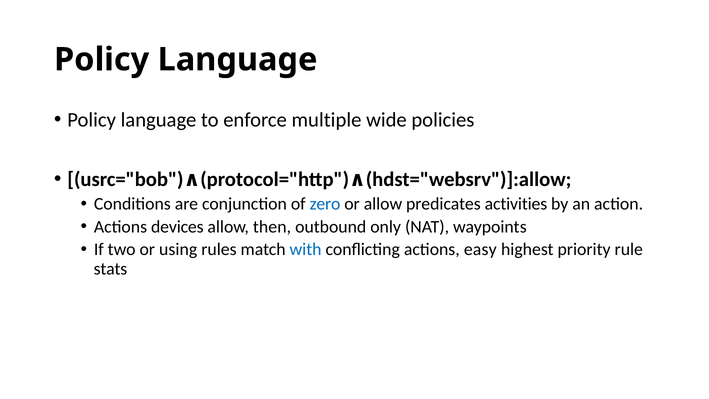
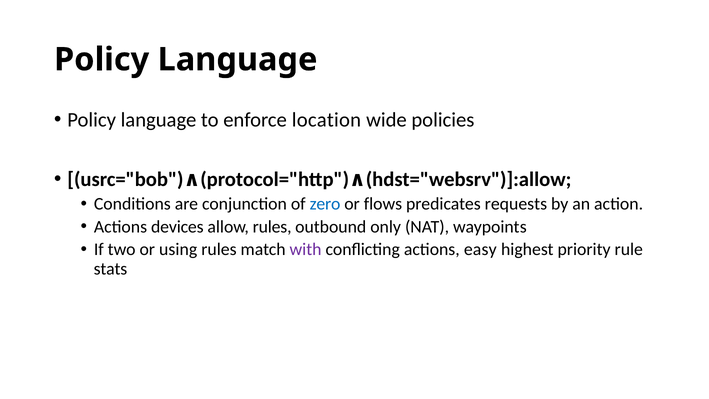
multiple: multiple -> location
or allow: allow -> flows
activities: activities -> requests
allow then: then -> rules
with colour: blue -> purple
